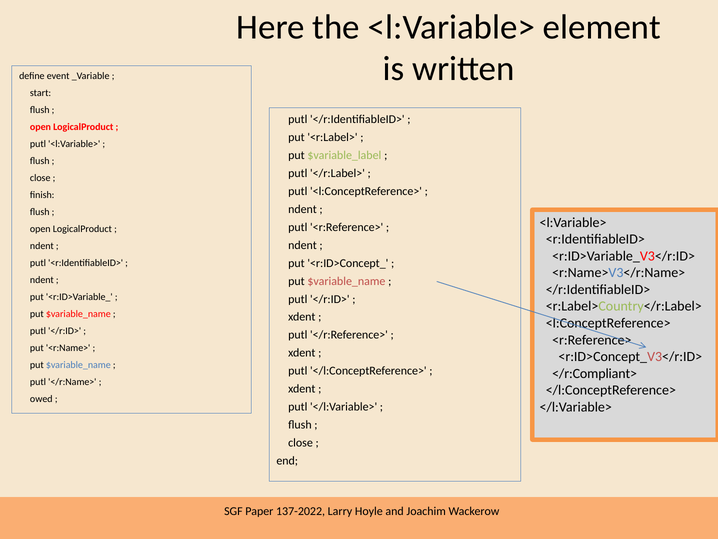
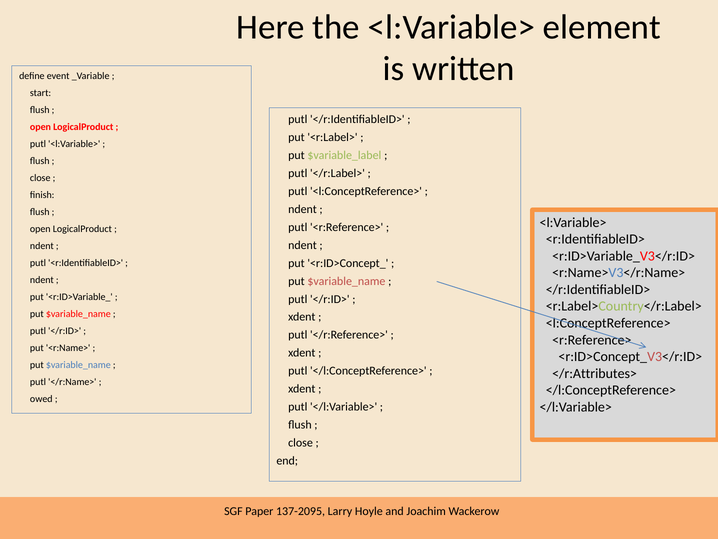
</r:Compliant>: </r:Compliant> -> </r:Attributes>
137-2022: 137-2022 -> 137-2095
